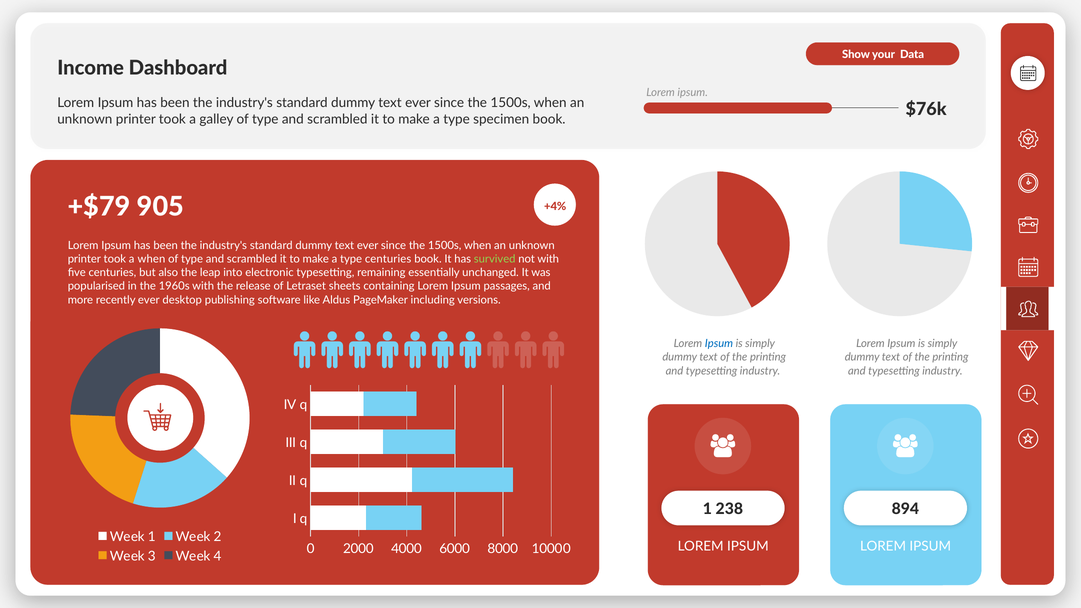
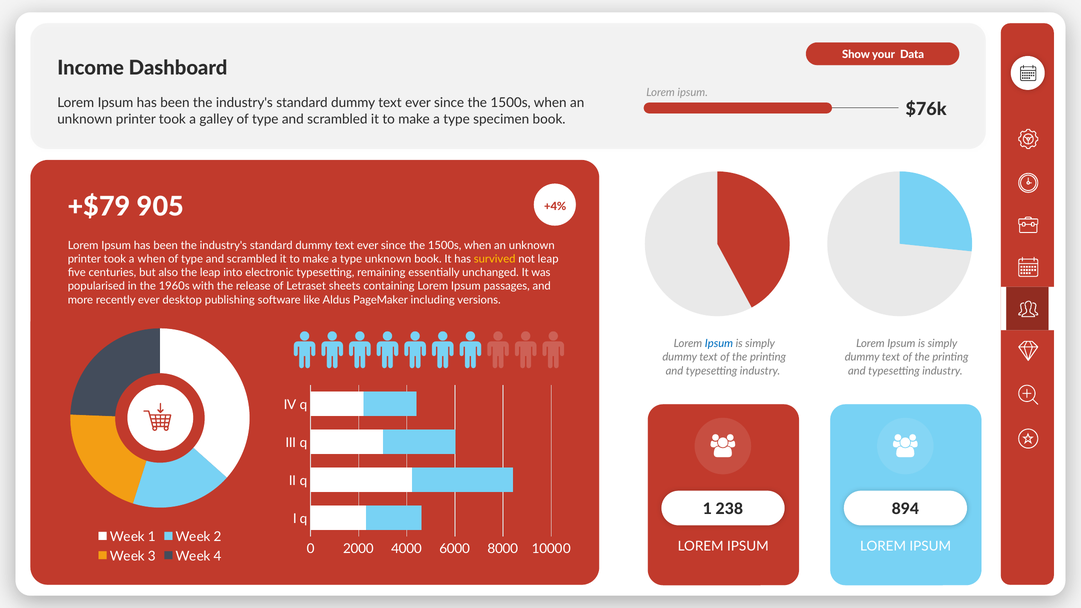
type centuries: centuries -> unknown
survived colour: light green -> yellow
not with: with -> leap
